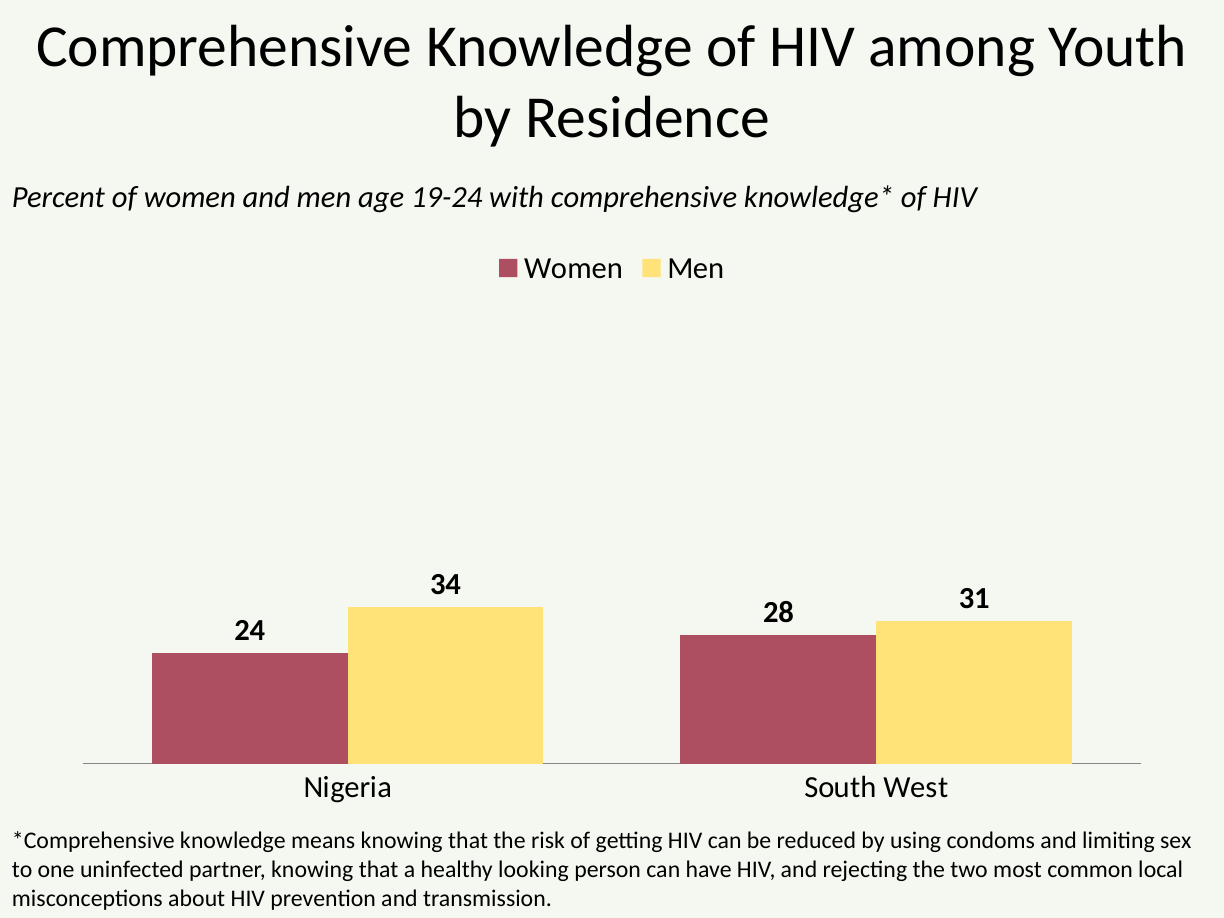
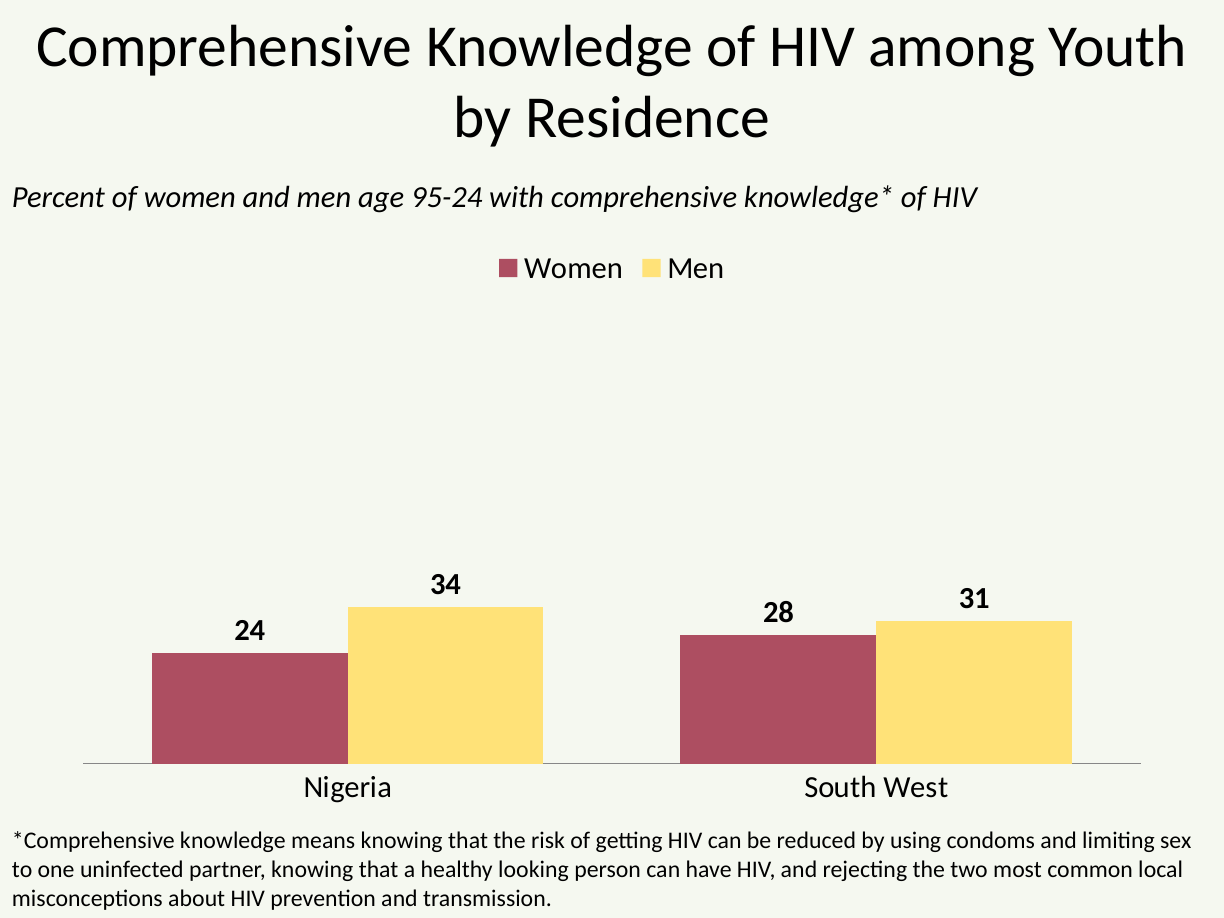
19-24: 19-24 -> 95-24
